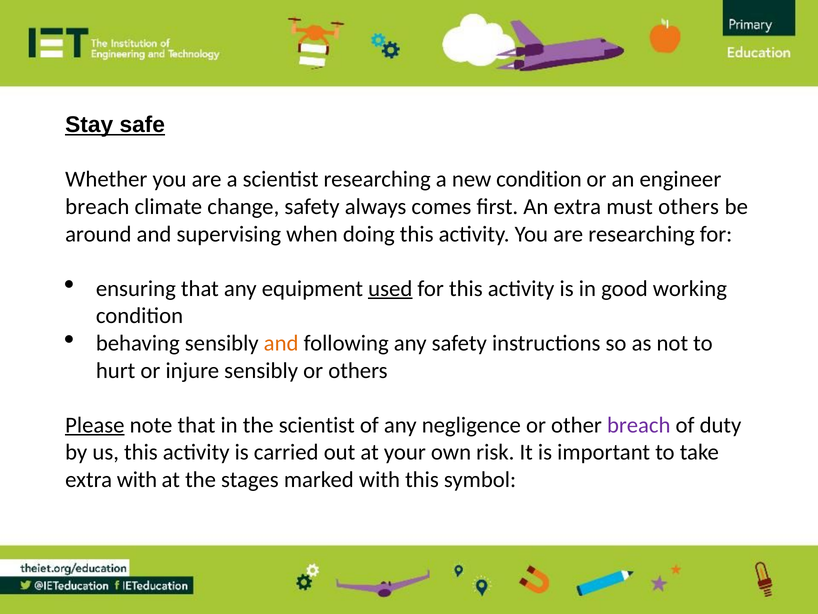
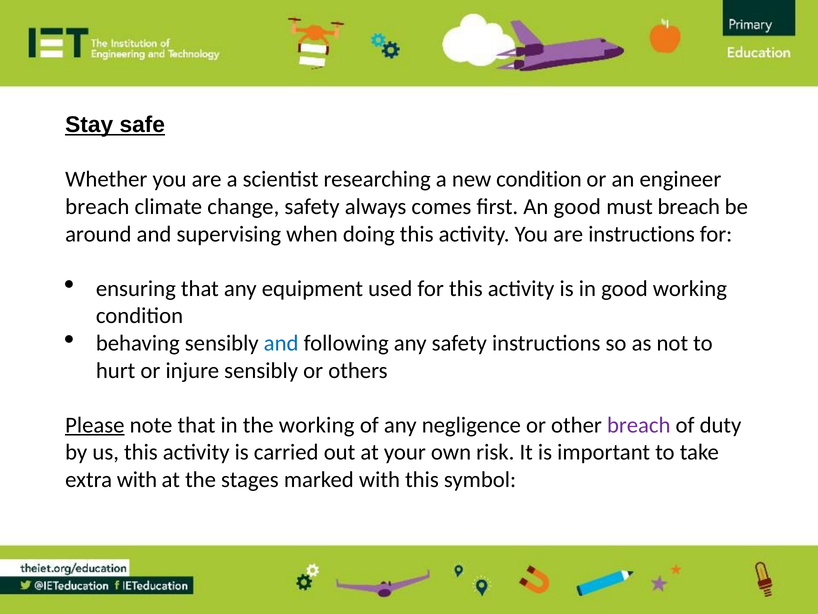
An extra: extra -> good
must others: others -> breach
are researching: researching -> instructions
used underline: present -> none
and at (281, 343) colour: orange -> blue
the scientist: scientist -> working
